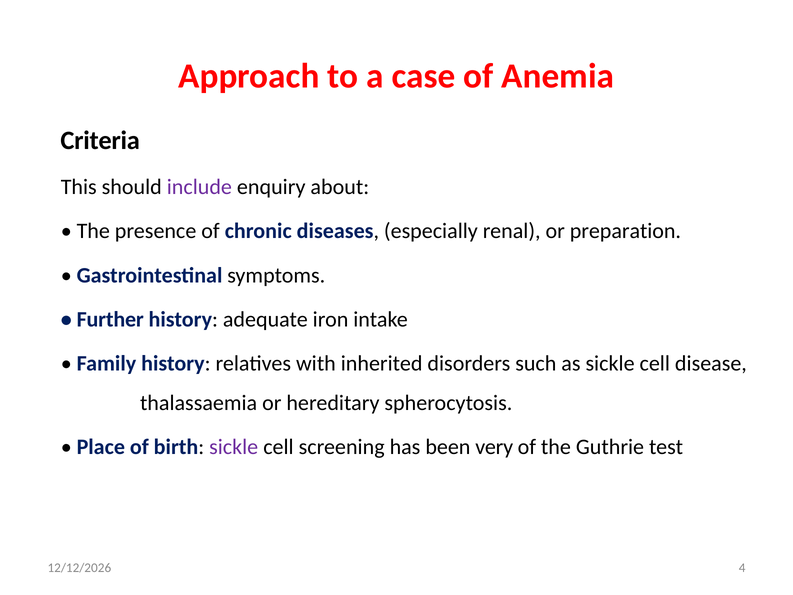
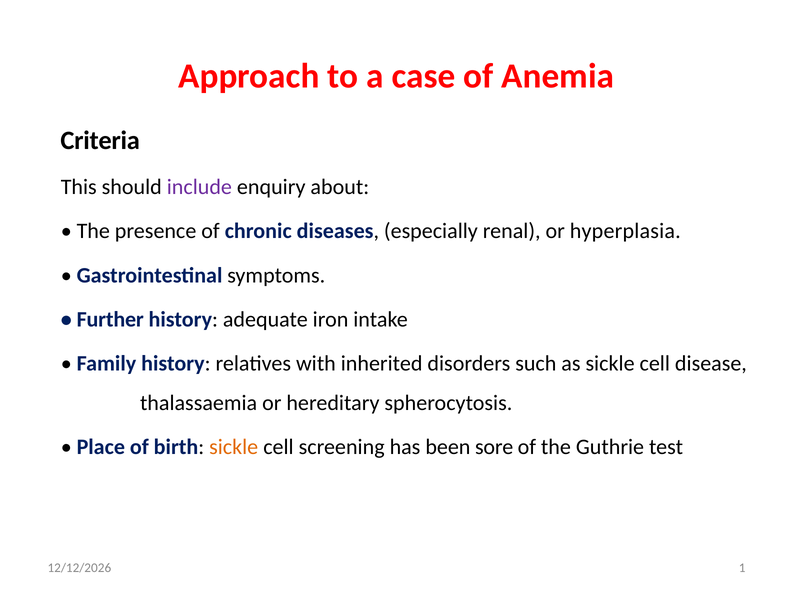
preparation: preparation -> hyperplasia
sickle at (234, 447) colour: purple -> orange
very: very -> sore
4: 4 -> 1
